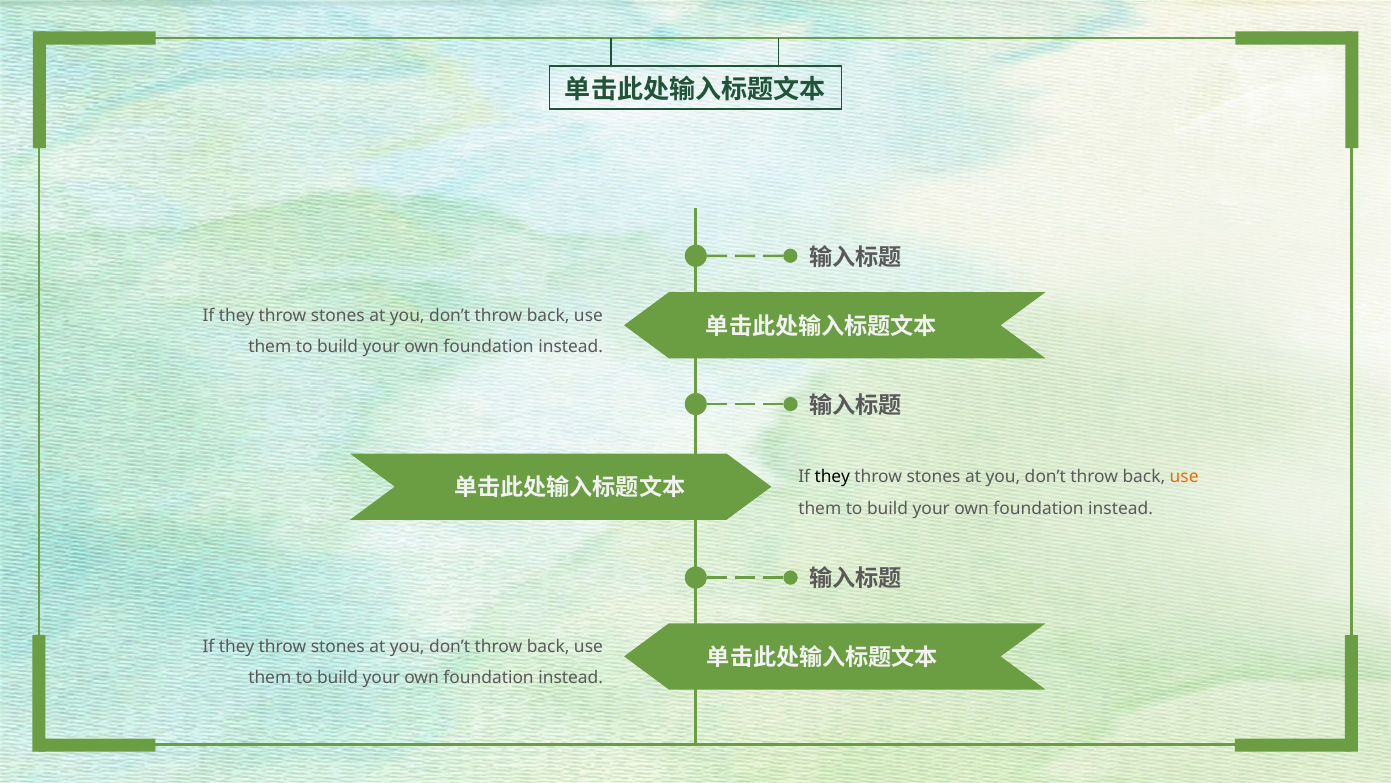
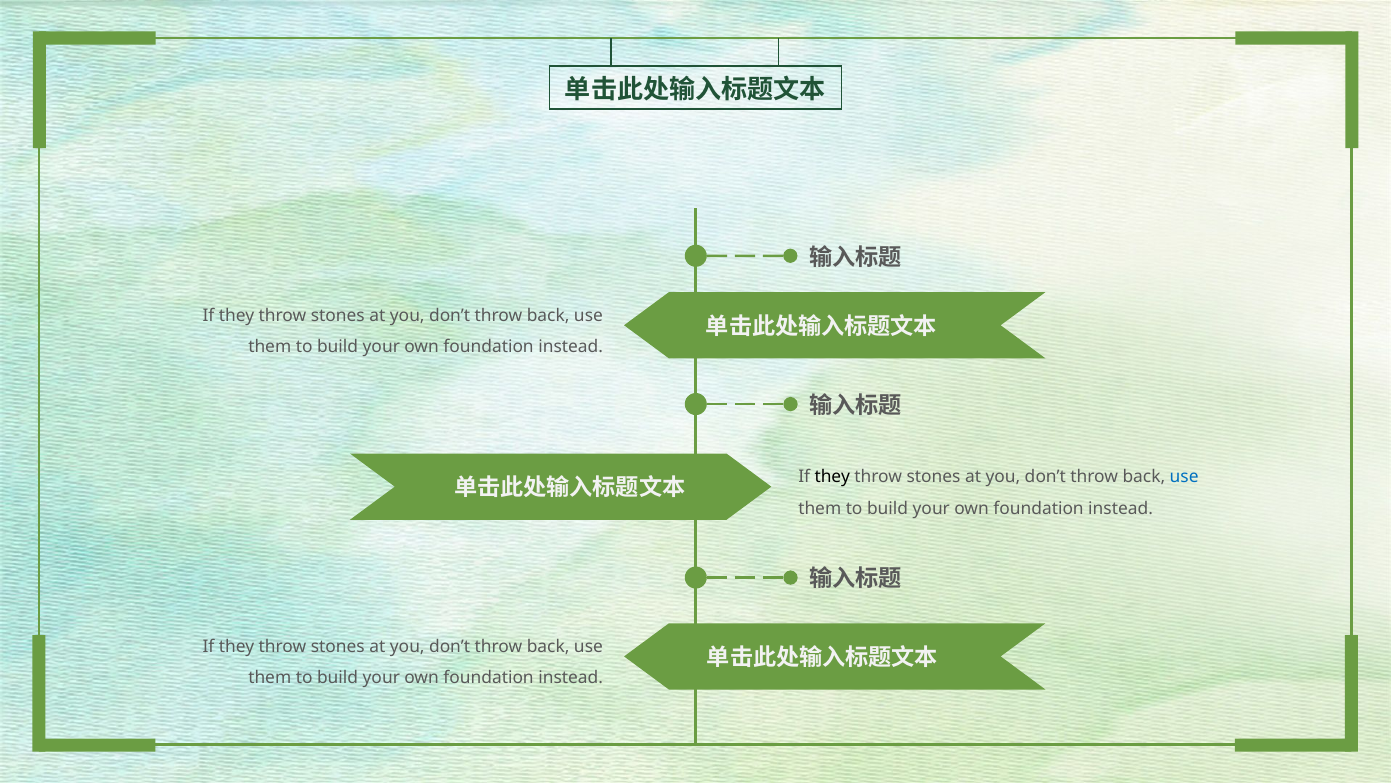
use at (1184, 477) colour: orange -> blue
